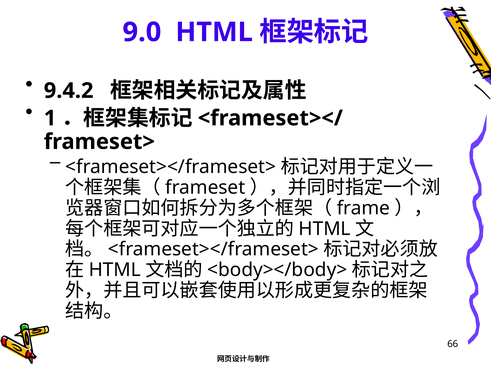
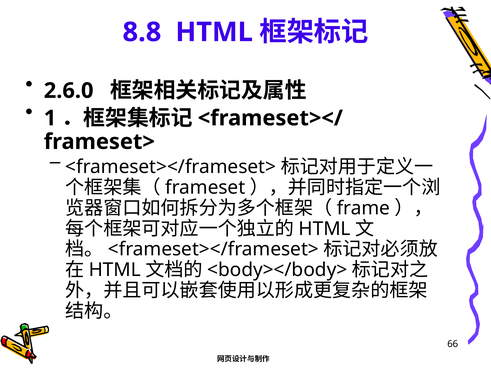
9.0: 9.0 -> 8.8
9.4.2: 9.4.2 -> 2.6.0
